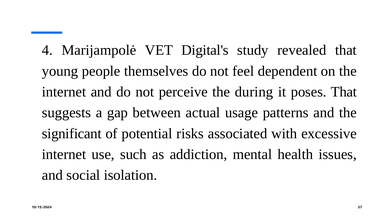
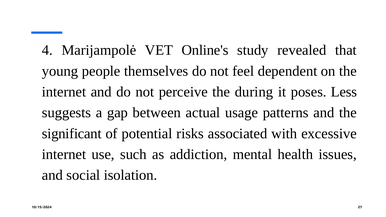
Digital's: Digital's -> Online's
poses That: That -> Less
